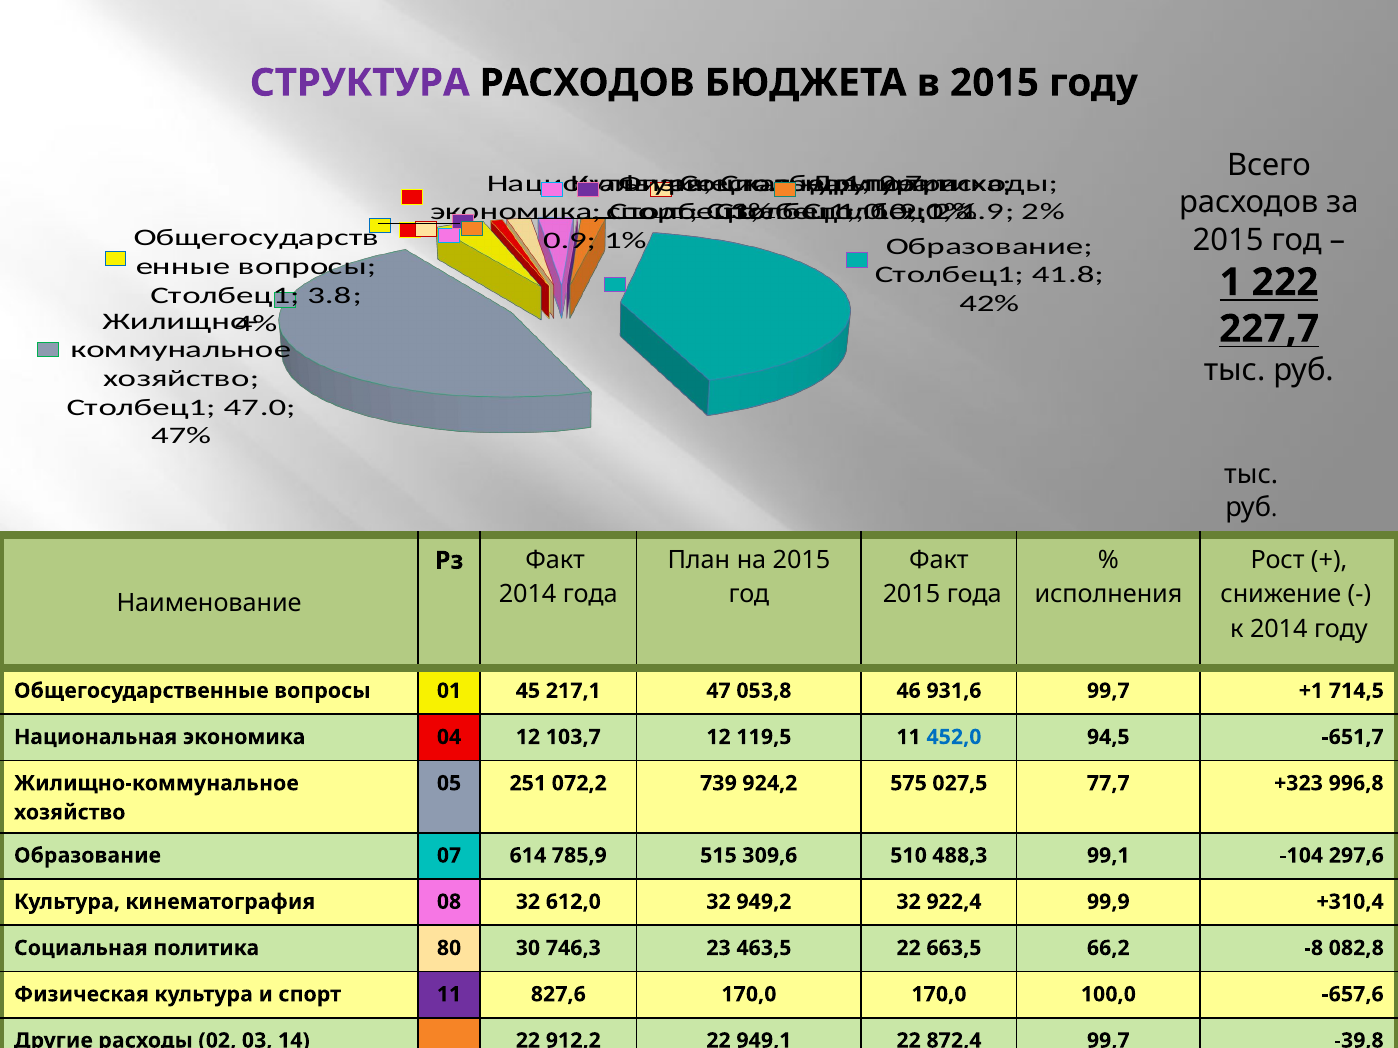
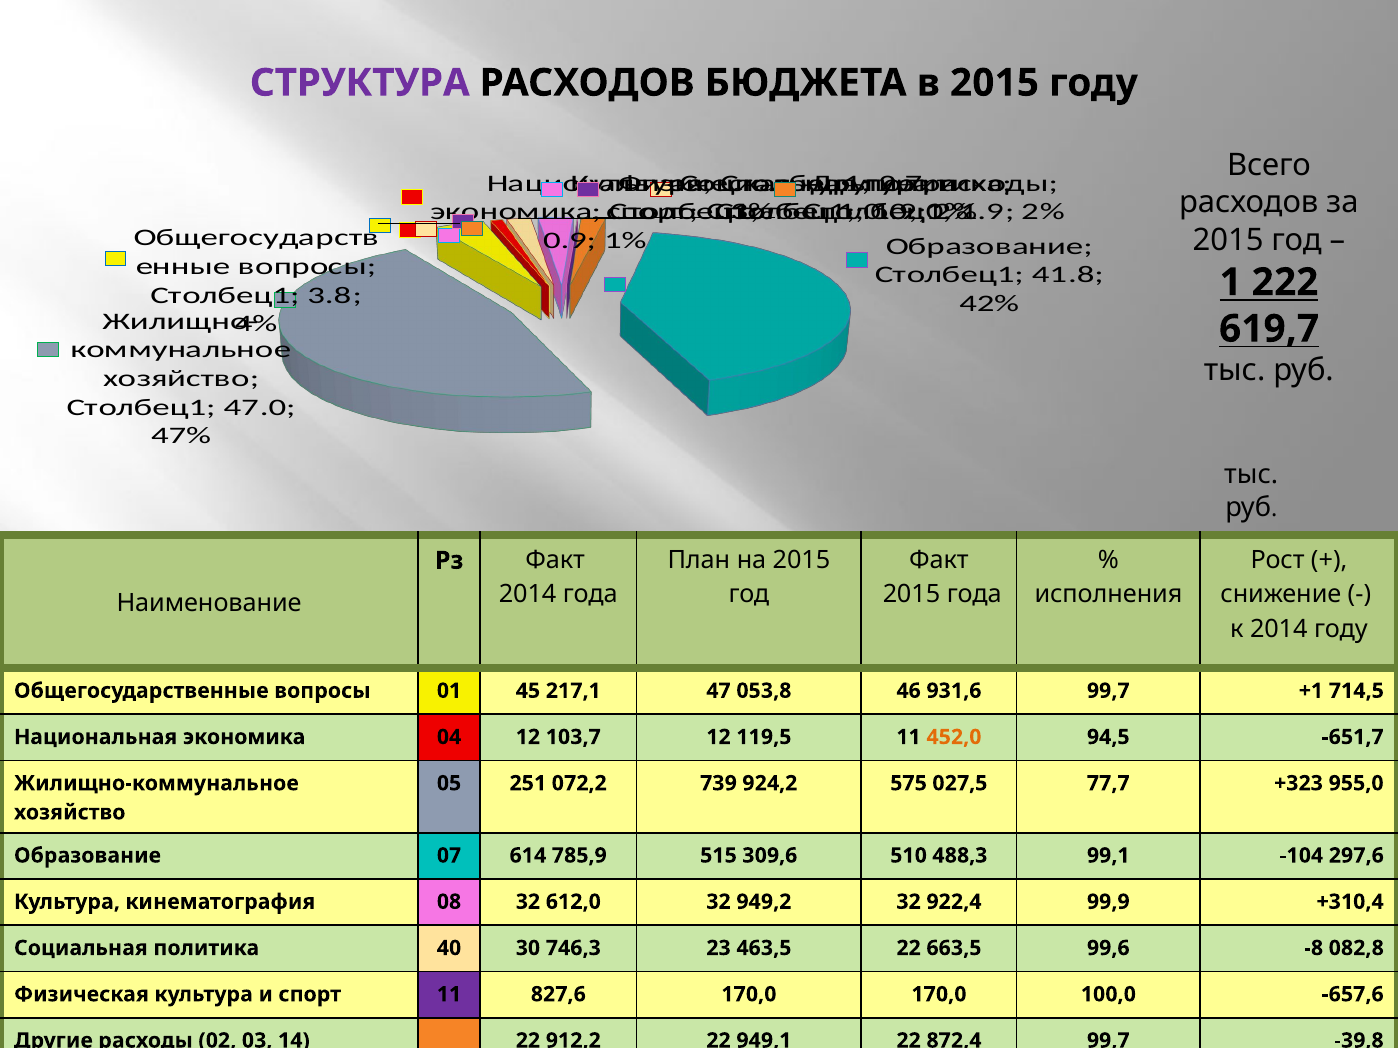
227,7: 227,7 -> 619,7
452,0 colour: blue -> orange
996,8: 996,8 -> 955,0
80: 80 -> 40
66,2: 66,2 -> 99,6
